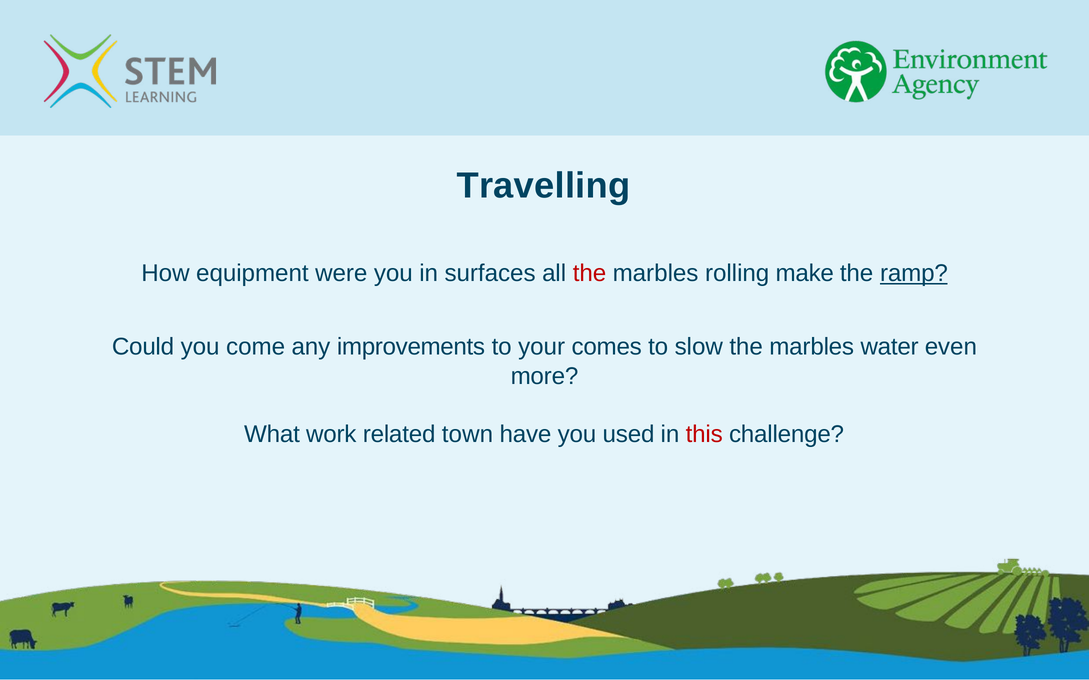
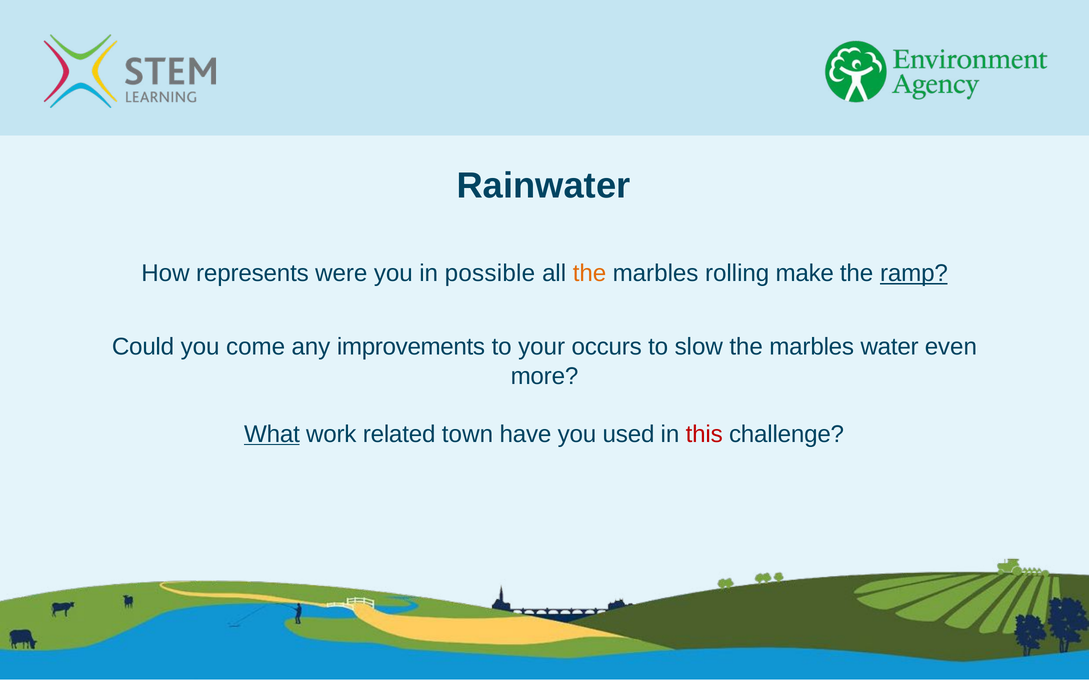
Travelling: Travelling -> Rainwater
equipment: equipment -> represents
surfaces: surfaces -> possible
the at (590, 273) colour: red -> orange
comes: comes -> occurs
What underline: none -> present
